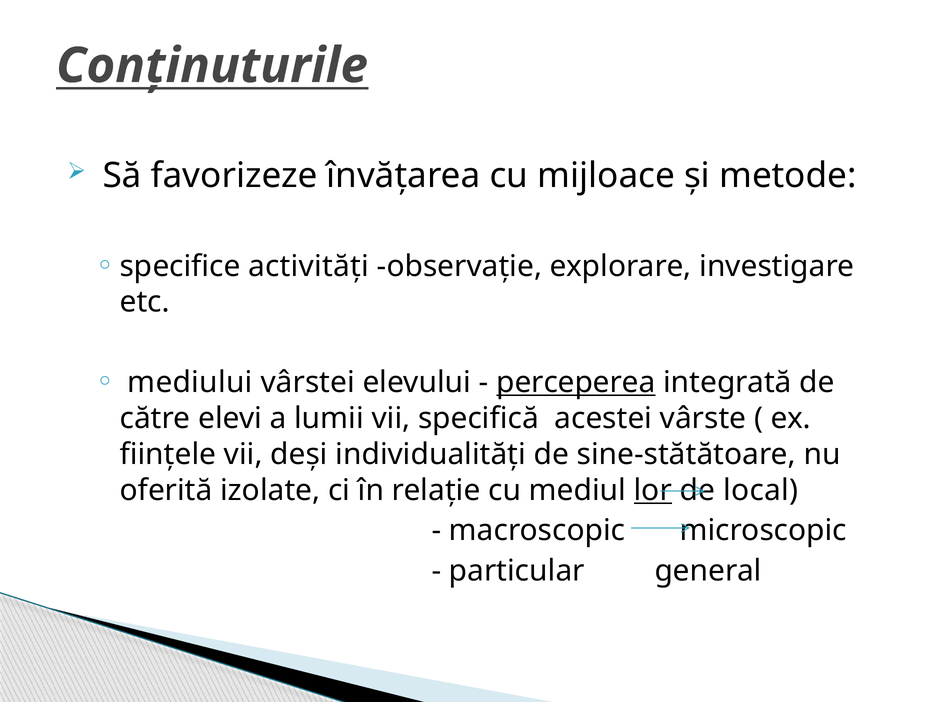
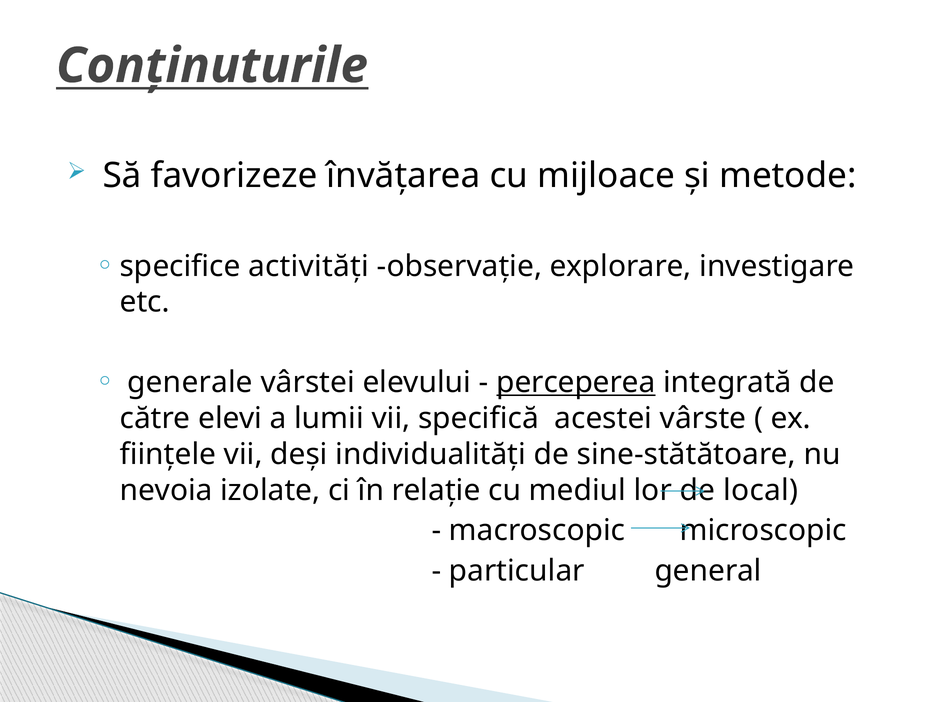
mediului: mediului -> generale
oferită: oferită -> nevoia
lor underline: present -> none
